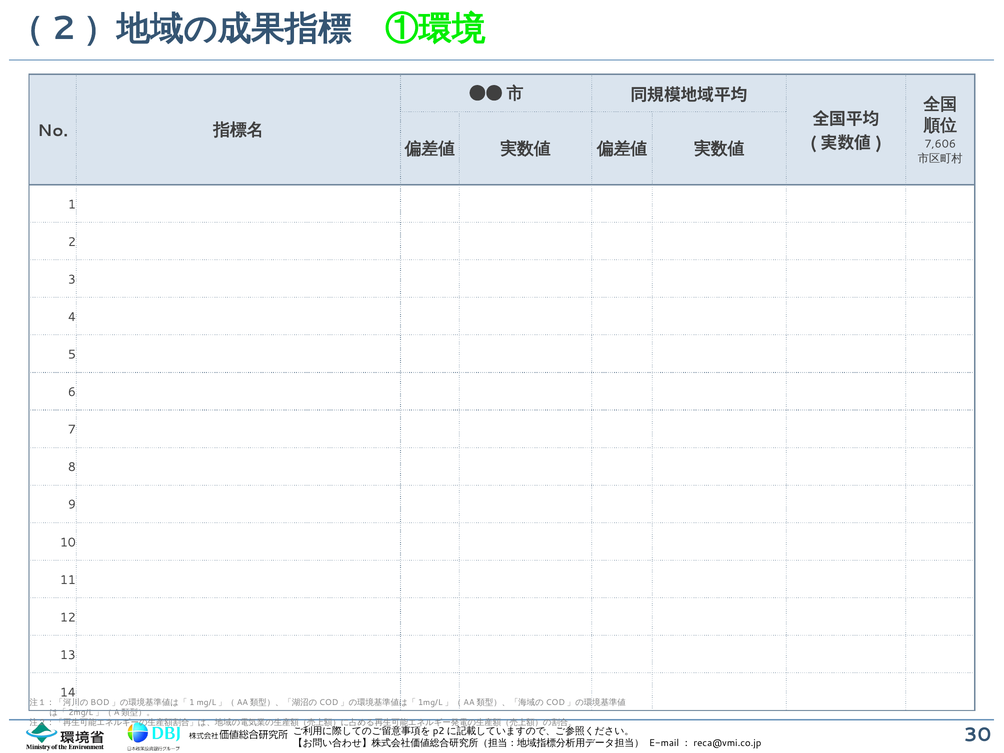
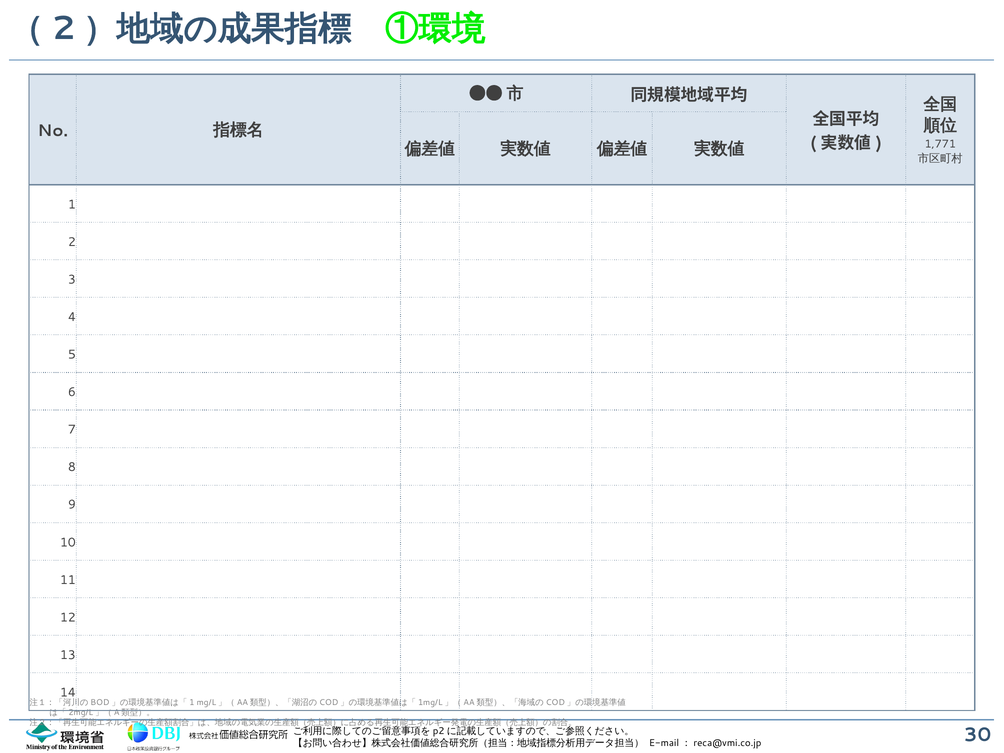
7,606: 7,606 -> 1,771
